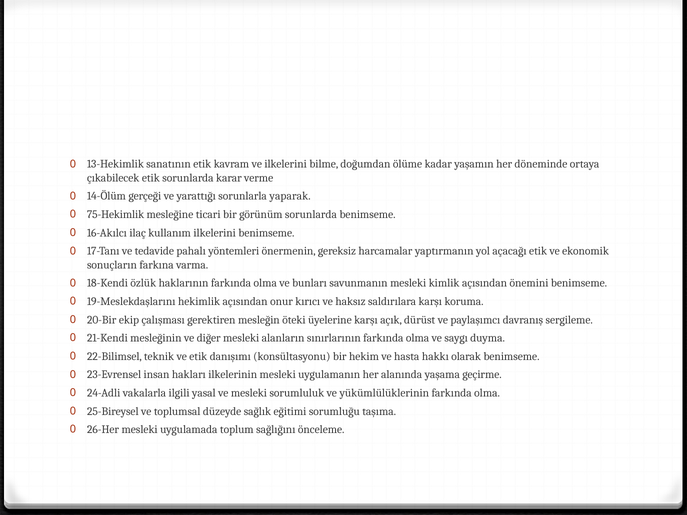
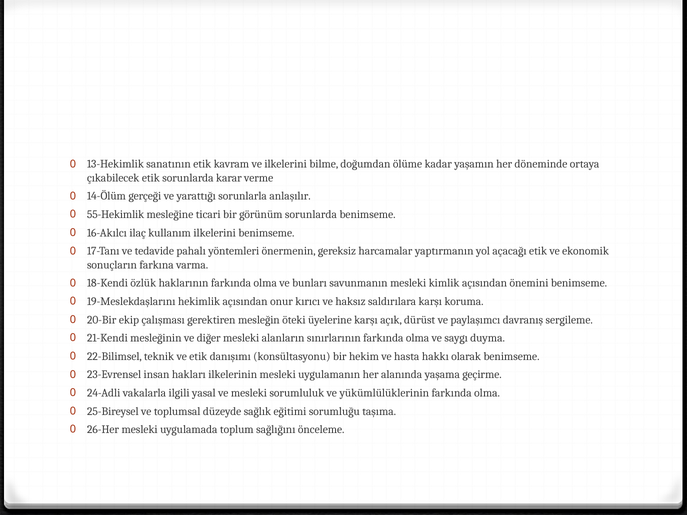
yaparak: yaparak -> anlaşılır
75-Hekimlik: 75-Hekimlik -> 55-Hekimlik
